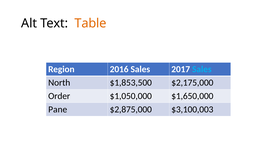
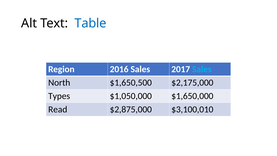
Table colour: orange -> blue
$1,853,500: $1,853,500 -> $1,650,500
Order: Order -> Types
Pane: Pane -> Read
$3,100,003: $3,100,003 -> $3,100,010
